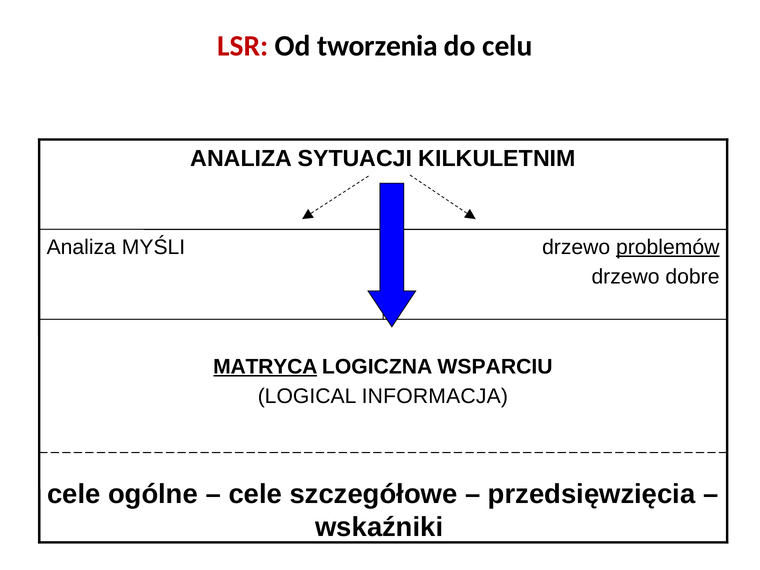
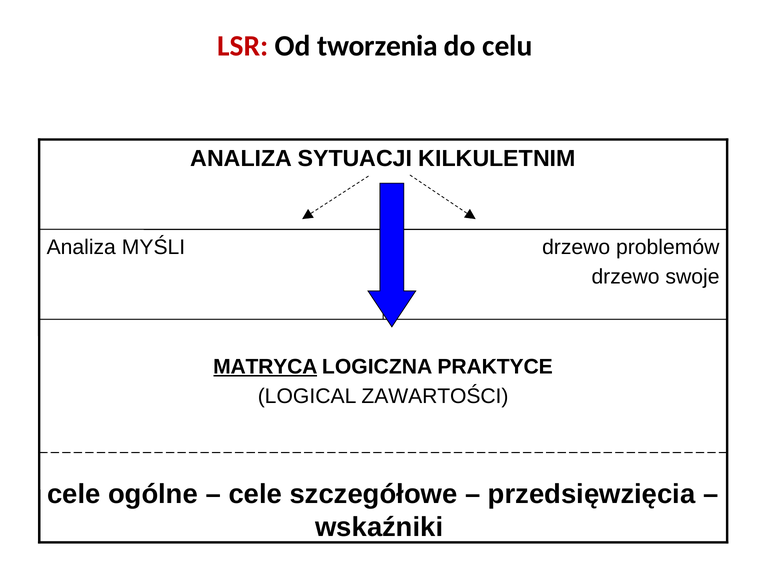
problemów underline: present -> none
dobre: dobre -> swoje
WSPARCIU: WSPARCIU -> PRAKTYCE
INFORMACJA: INFORMACJA -> ZAWARTOŚCI
